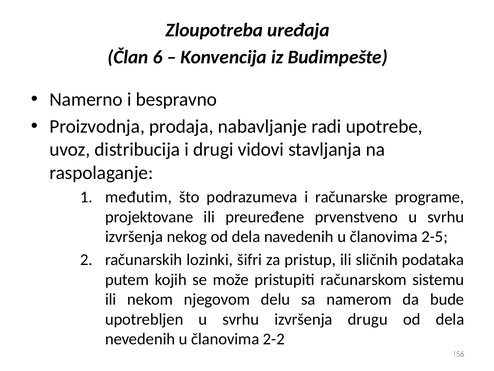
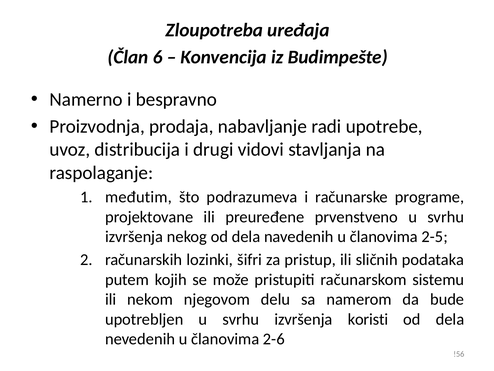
drugu: drugu -> koristi
2-2: 2-2 -> 2-6
